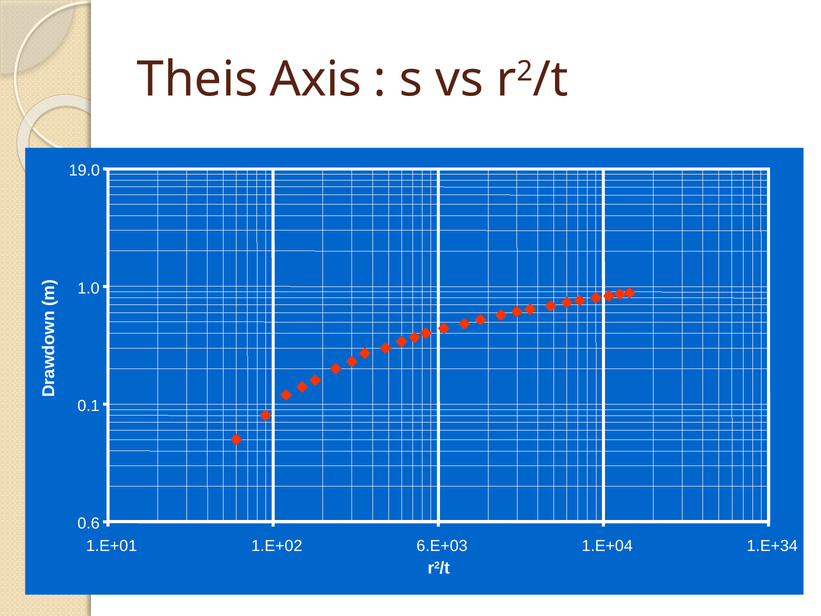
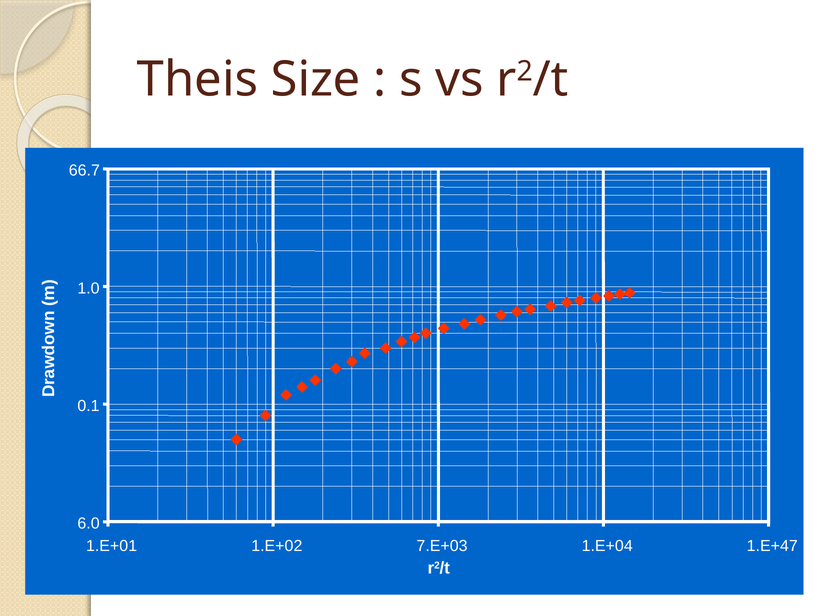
Axis: Axis -> Size
19.0: 19.0 -> 66.7
0.6: 0.6 -> 6.0
6.E+03: 6.E+03 -> 7.E+03
1.E+34: 1.E+34 -> 1.E+47
